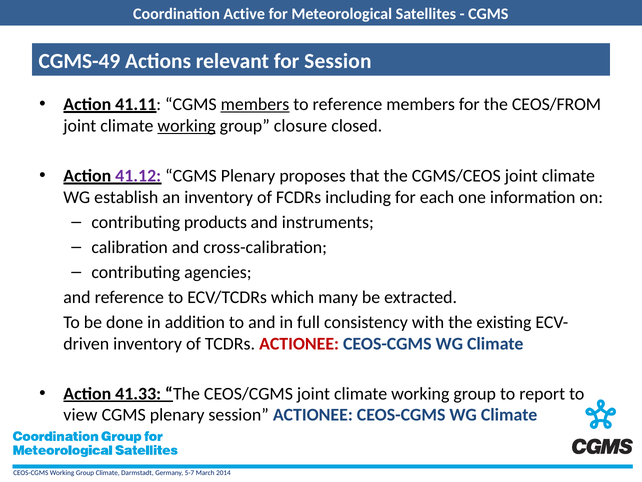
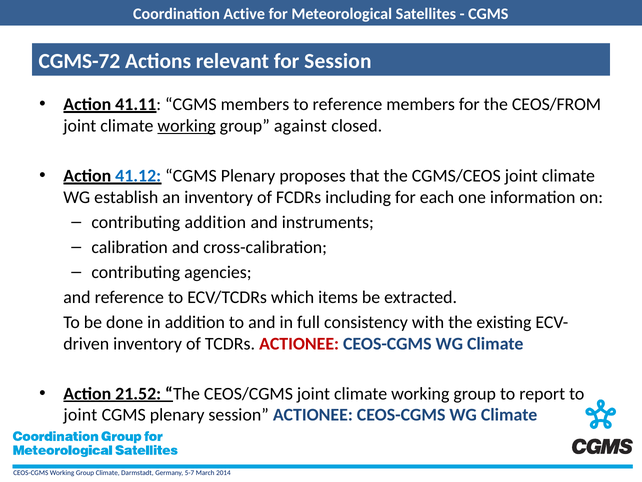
CGMS-49: CGMS-49 -> CGMS-72
members at (255, 104) underline: present -> none
closure: closure -> against
41.12 colour: purple -> blue
contributing products: products -> addition
many: many -> items
41.33: 41.33 -> 21.52
view at (80, 415): view -> joint
